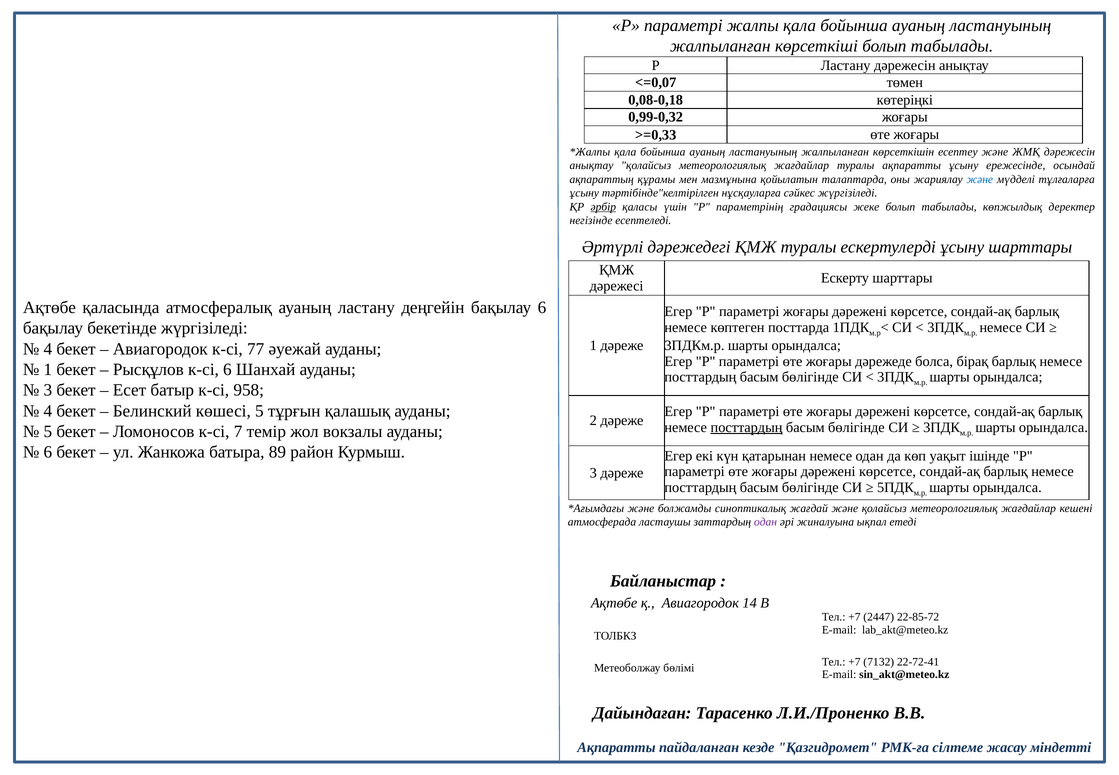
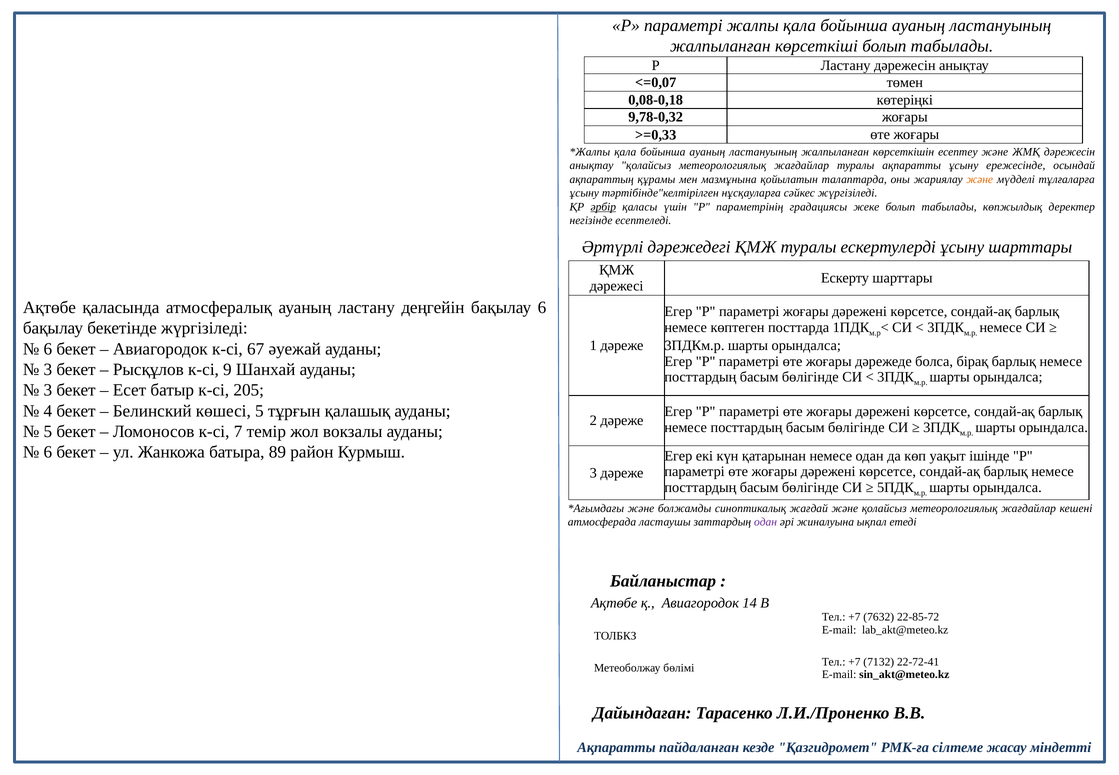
0,99-0,32: 0,99-0,32 -> 9,78-0,32
және at (980, 179) colour: blue -> orange
4 at (48, 349): 4 -> 6
77: 77 -> 67
1 at (48, 369): 1 -> 3
к-сі 6: 6 -> 9
958: 958 -> 205
посттардың at (747, 427) underline: present -> none
2447: 2447 -> 7632
